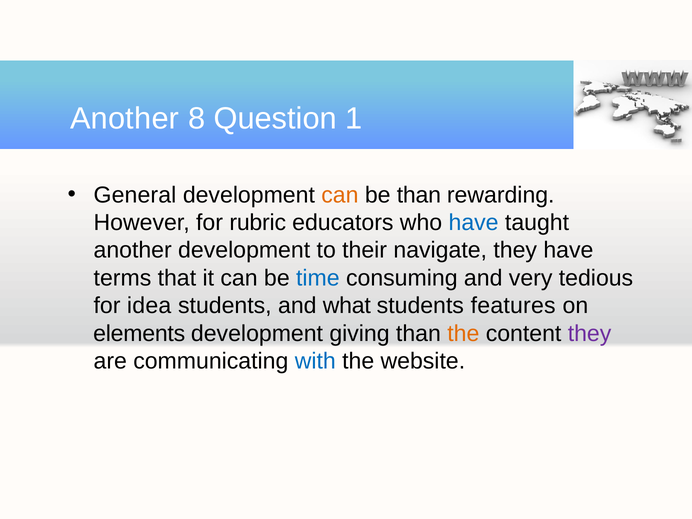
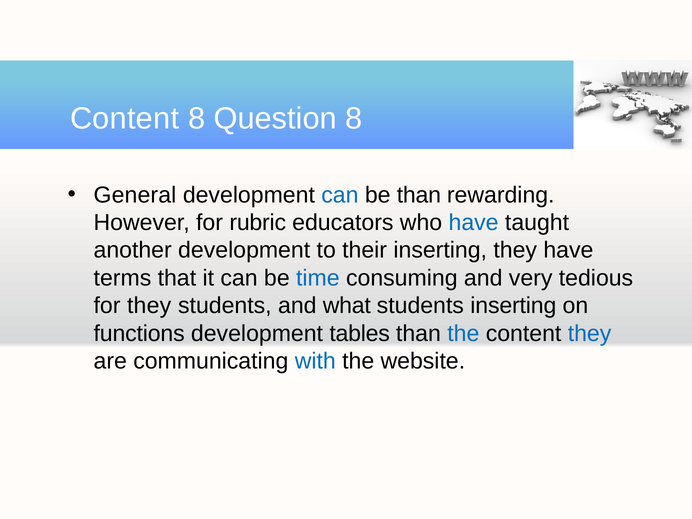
Another at (125, 119): Another -> Content
Question 1: 1 -> 8
can at (340, 195) colour: orange -> blue
their navigate: navigate -> inserting
for idea: idea -> they
students features: features -> inserting
elements: elements -> functions
giving: giving -> tables
the at (463, 333) colour: orange -> blue
they at (590, 333) colour: purple -> blue
